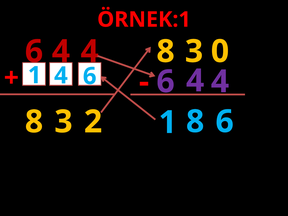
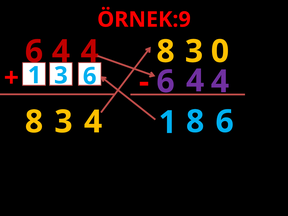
ÖRNEK:1: ÖRNEK:1 -> ÖRNEK:9
1 4: 4 -> 3
3 2: 2 -> 4
